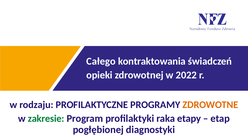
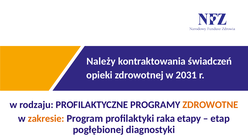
Całego: Całego -> Należy
2022: 2022 -> 2031
zakresie colour: green -> orange
